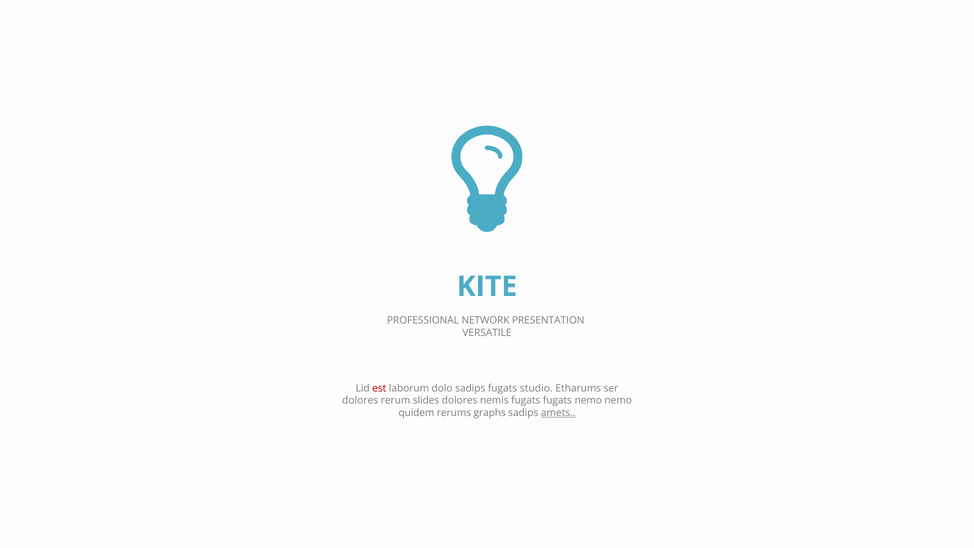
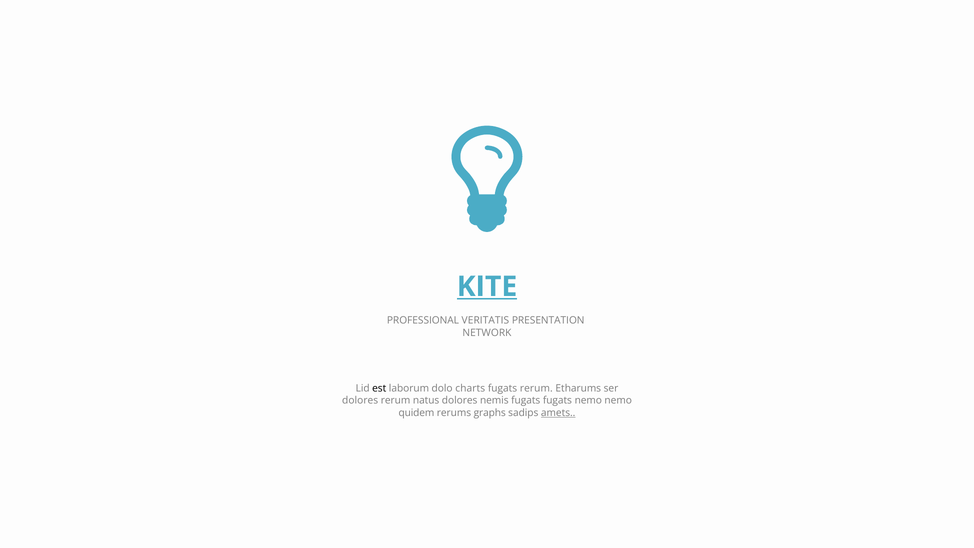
KITE underline: none -> present
NETWORK: NETWORK -> VERITATIS
VERSATILE: VERSATILE -> NETWORK
est colour: red -> black
dolo sadips: sadips -> charts
fugats studio: studio -> rerum
slides: slides -> natus
